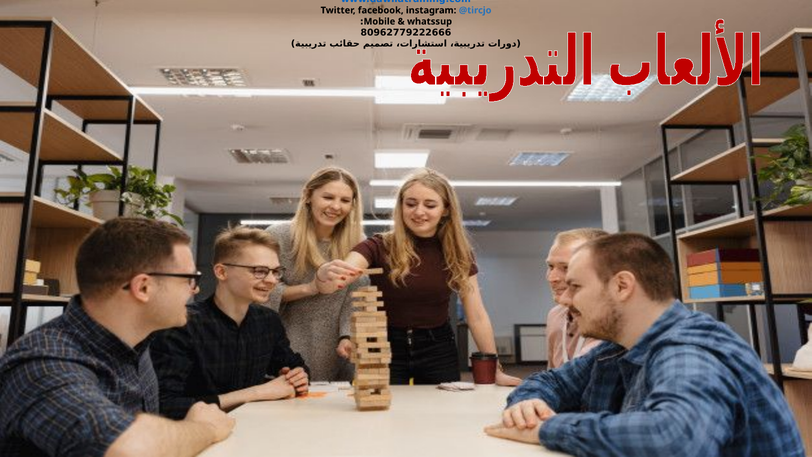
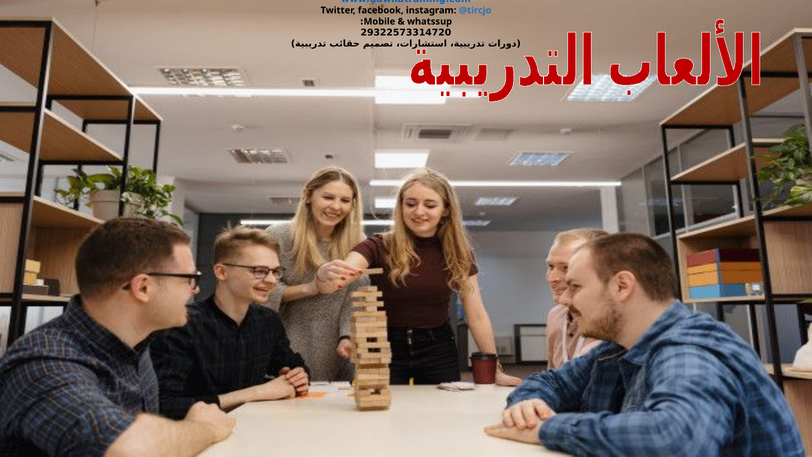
80962779222666: 80962779222666 -> 29322573314720
